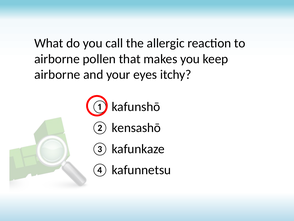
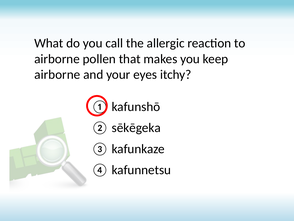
kensashō: kensashō -> sēkēgeka
